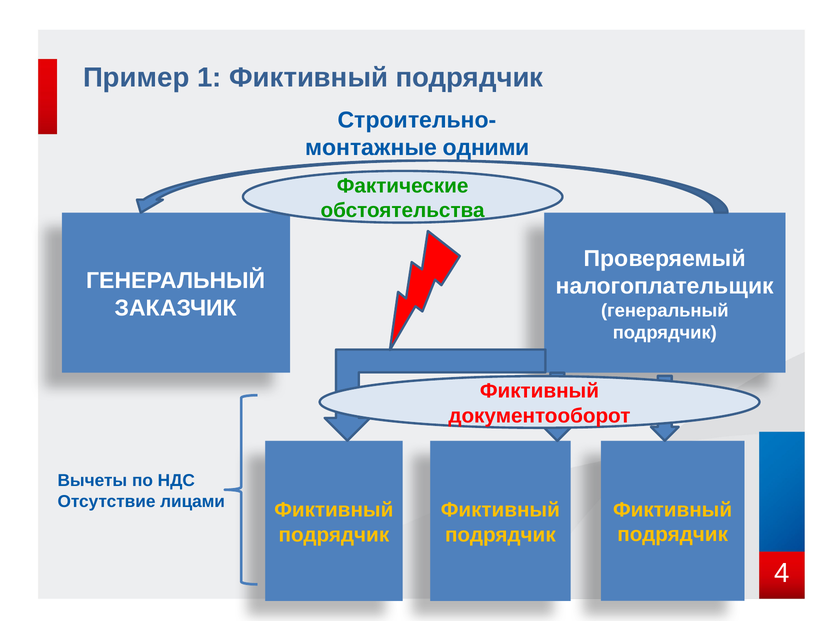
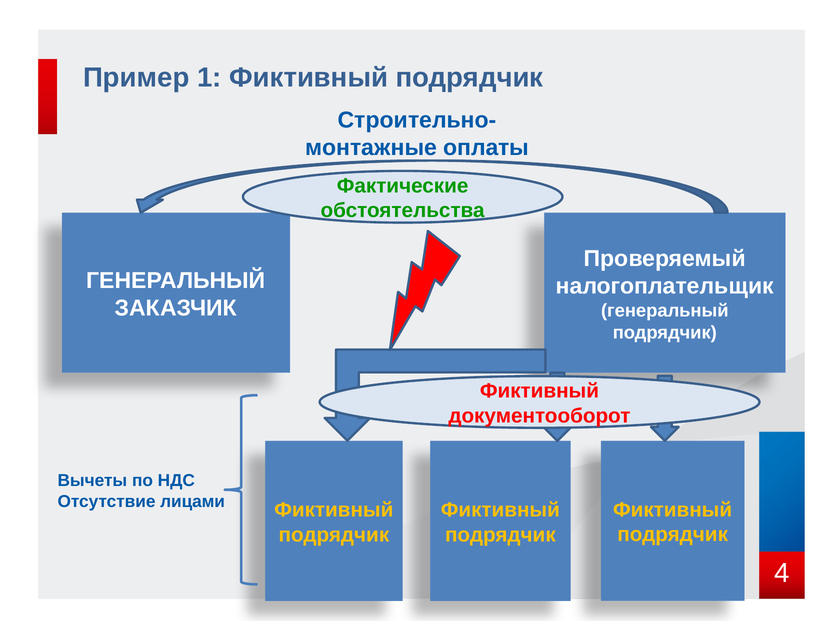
одними: одними -> оплаты
